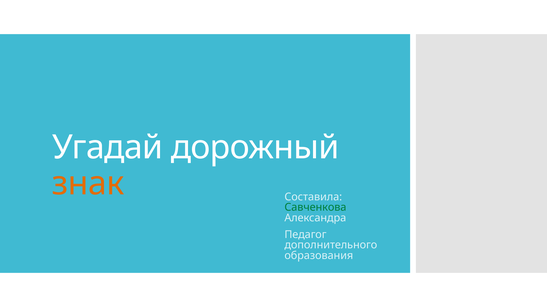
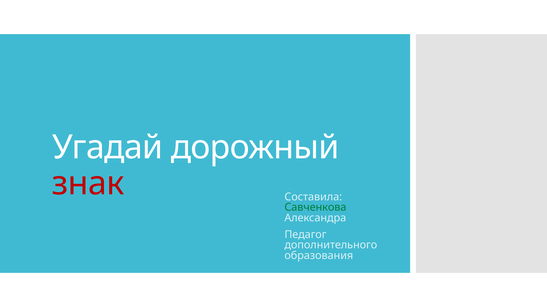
знак colour: orange -> red
